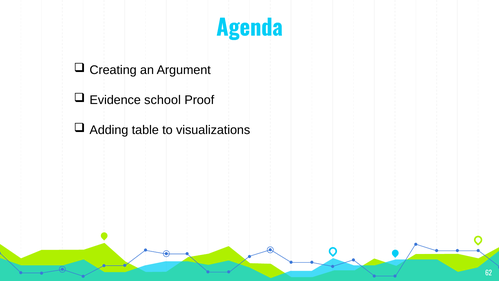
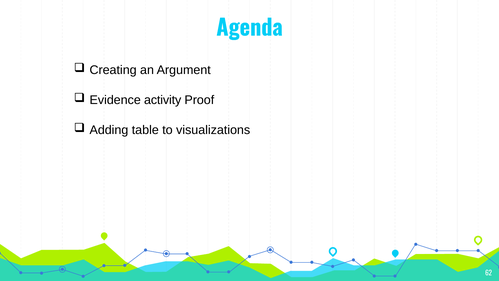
school: school -> activity
